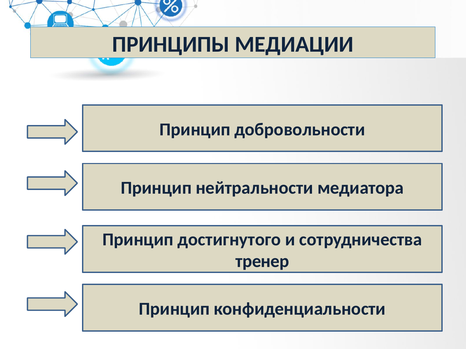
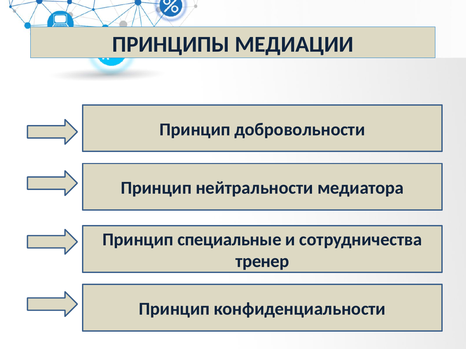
достигнутого: достигнутого -> специальные
